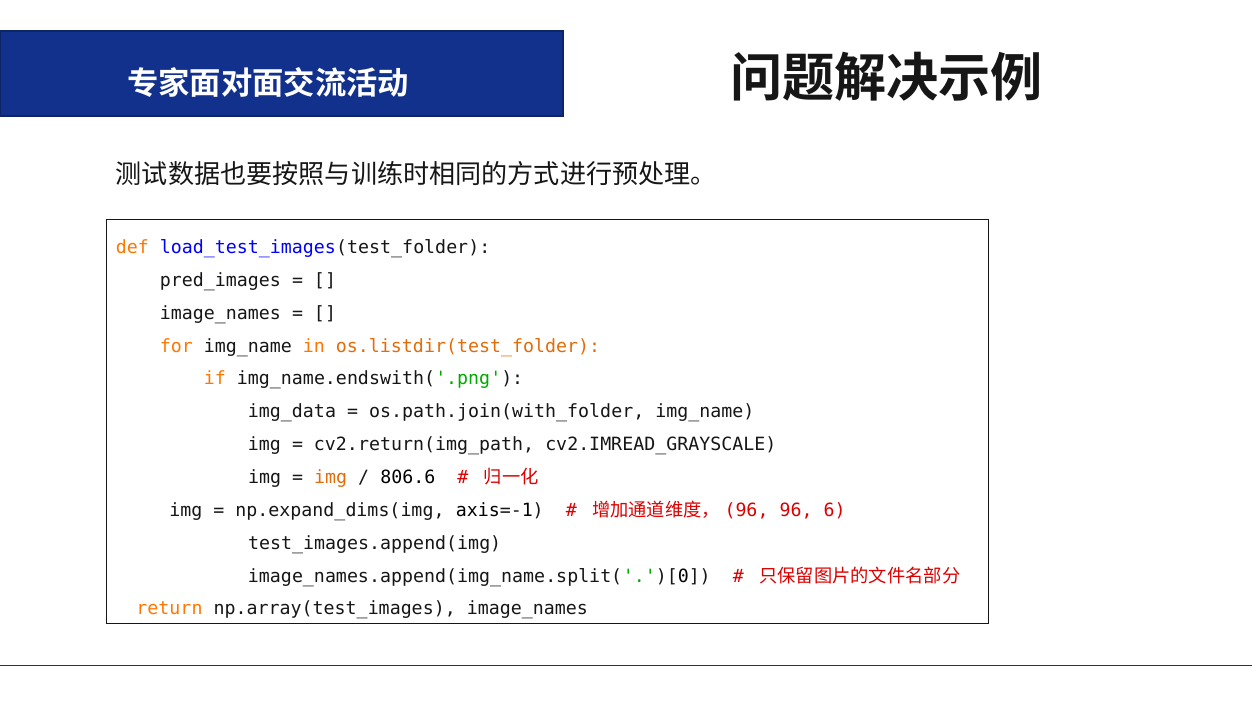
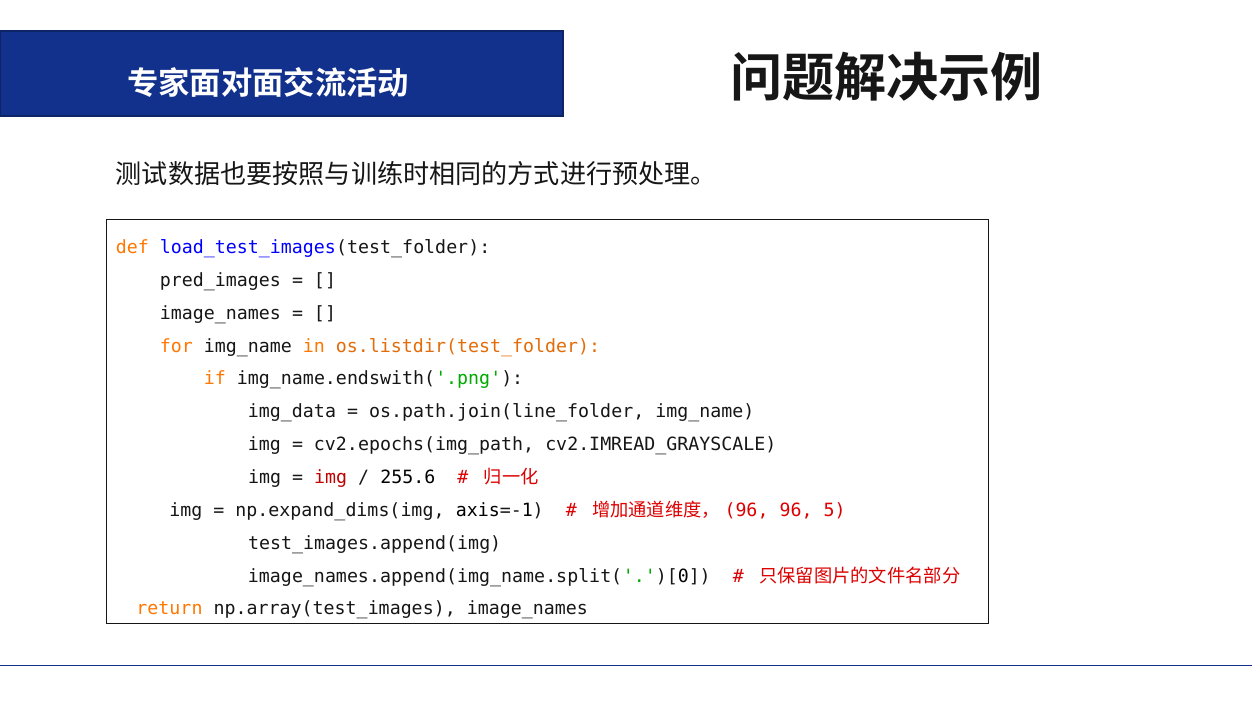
os.path.join(with_folder: os.path.join(with_folder -> os.path.join(line_folder
cv2.return(img_path: cv2.return(img_path -> cv2.epochs(img_path
img at (331, 478) colour: orange -> red
806.6: 806.6 -> 255.6
6: 6 -> 5
